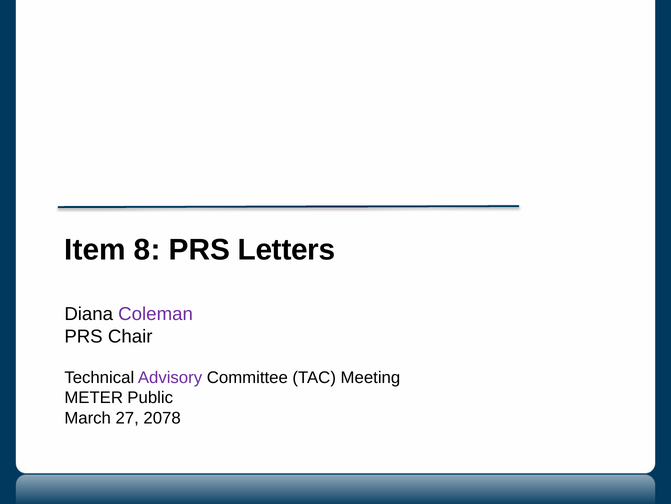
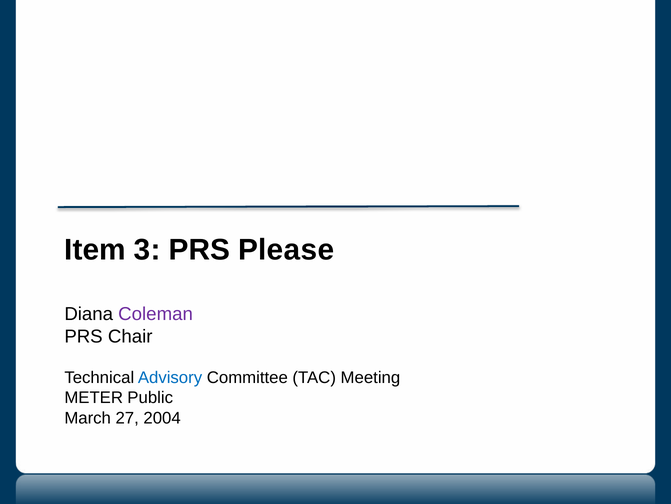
8: 8 -> 3
Letters: Letters -> Please
Advisory colour: purple -> blue
2078: 2078 -> 2004
